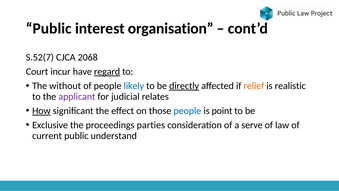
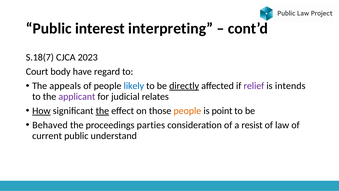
organisation: organisation -> interpreting
S.52(7: S.52(7 -> S.18(7
2068: 2068 -> 2023
incur: incur -> body
regard underline: present -> none
without: without -> appeals
relief colour: orange -> purple
realistic: realistic -> intends
the at (102, 111) underline: none -> present
people at (187, 111) colour: blue -> orange
Exclusive: Exclusive -> Behaved
serve: serve -> resist
